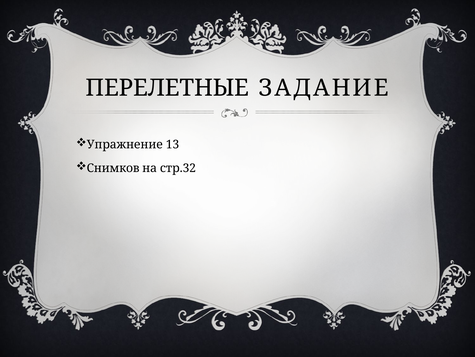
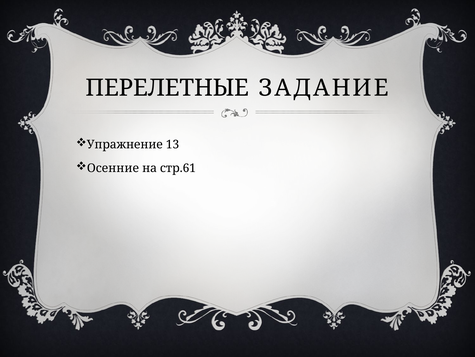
Снимков: Снимков -> Осенние
стр.32: стр.32 -> стр.61
